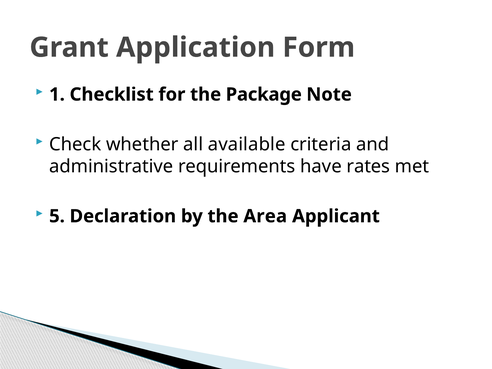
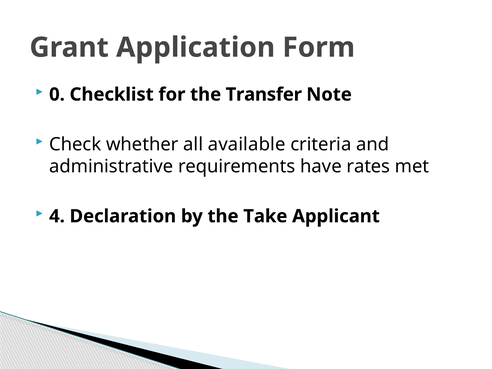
1: 1 -> 0
Package: Package -> Transfer
5: 5 -> 4
Area: Area -> Take
